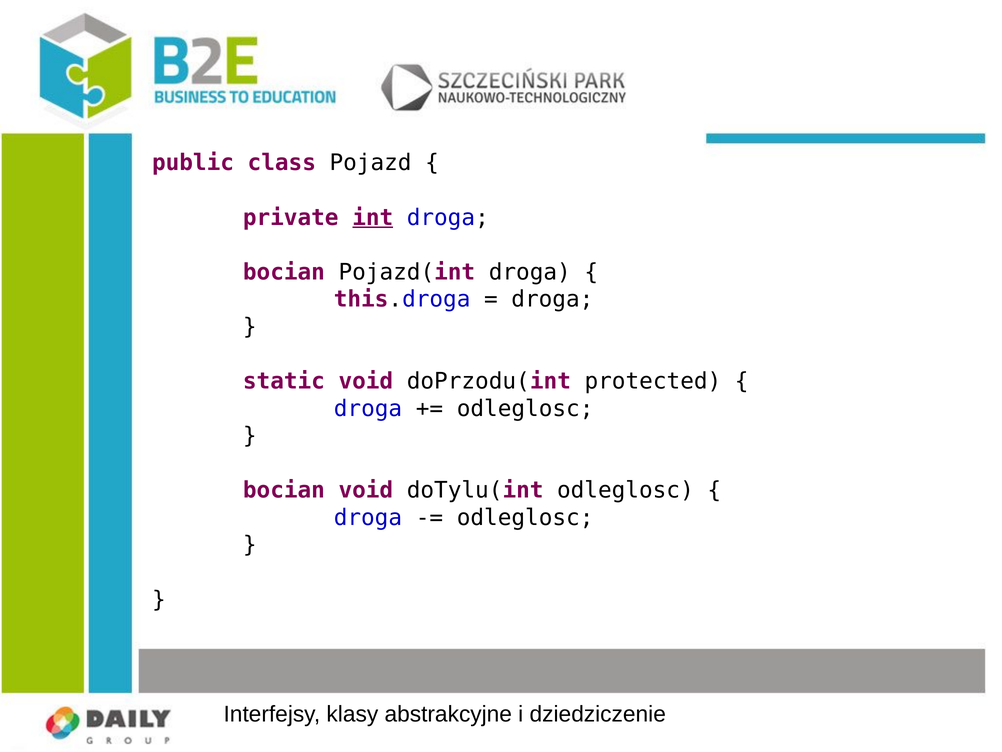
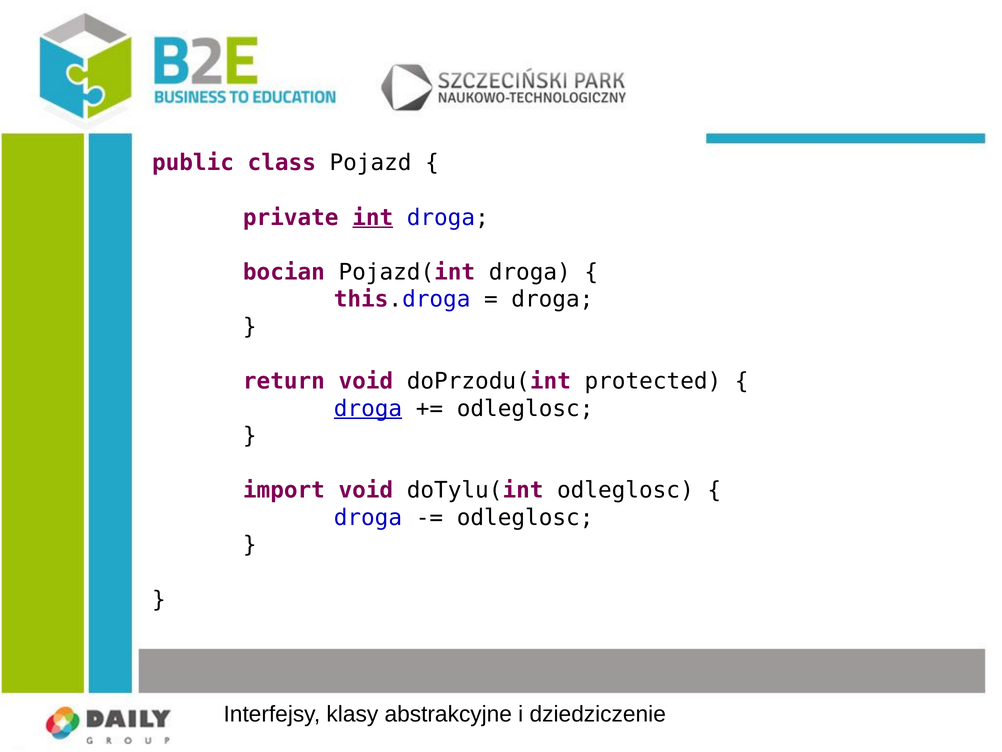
static: static -> return
droga at (368, 408) underline: none -> present
bocian at (284, 490): bocian -> import
